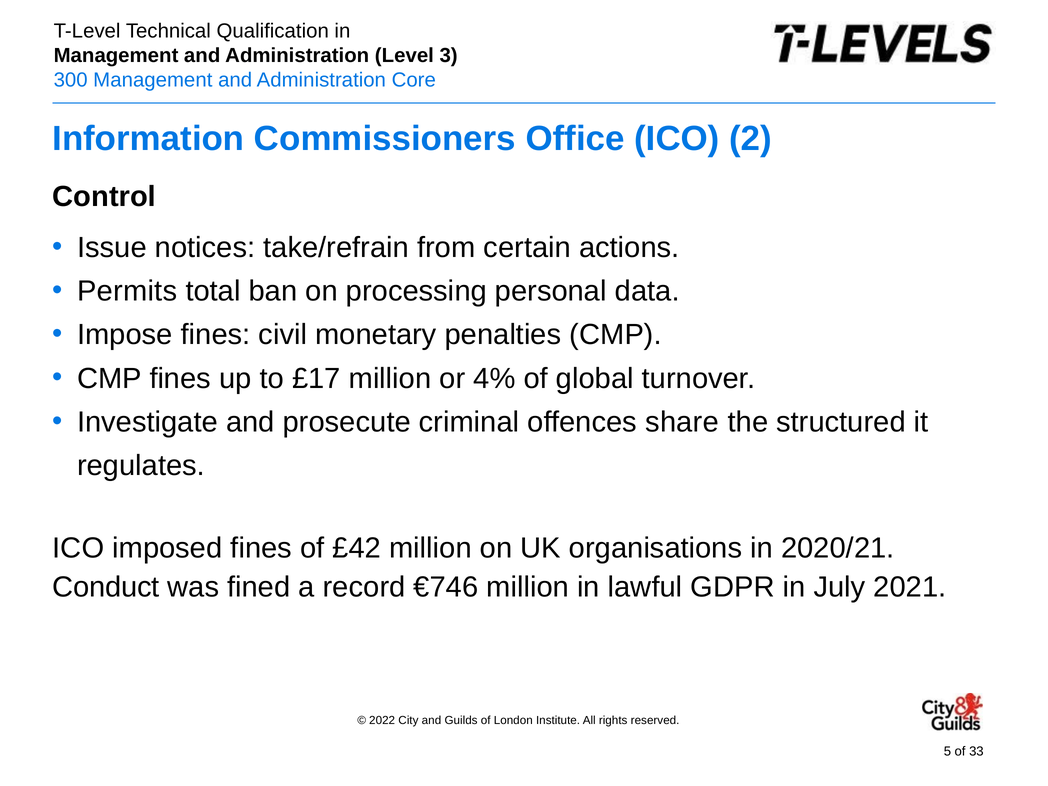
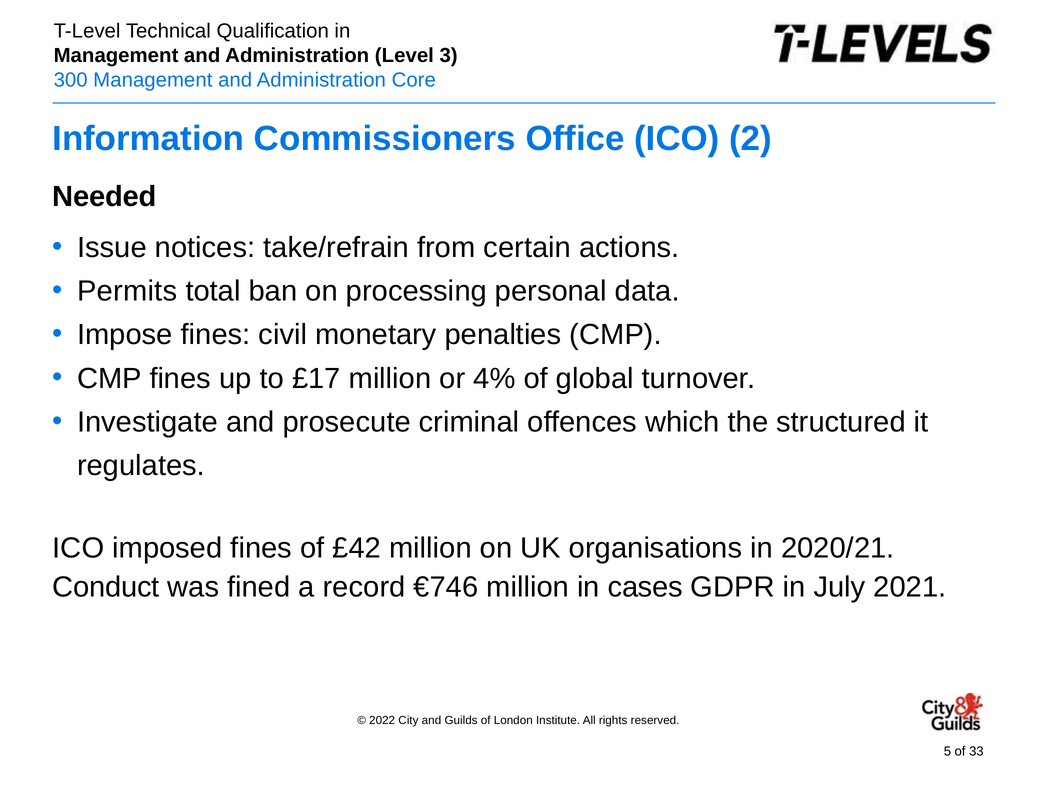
Control: Control -> Needed
share: share -> which
lawful: lawful -> cases
